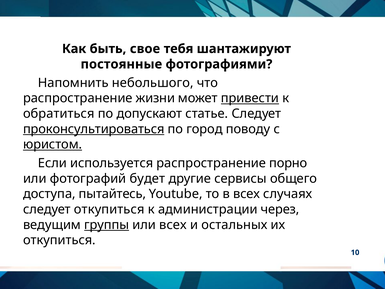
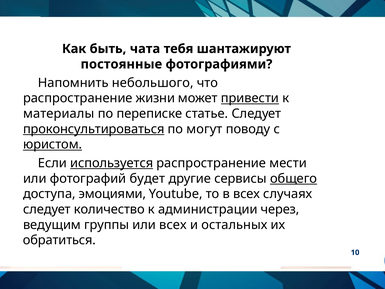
свое: свое -> чата
обратиться: обратиться -> материалы
допускают: допускают -> переписке
город: город -> могут
используется underline: none -> present
порно: порно -> мести
общего underline: none -> present
пытайтесь: пытайтесь -> эмоциями
следует откупиться: откупиться -> количество
группы underline: present -> none
откупиться at (59, 240): откупиться -> обратиться
